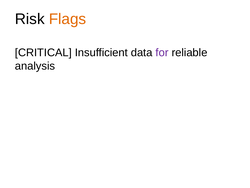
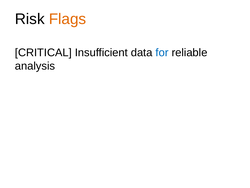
for colour: purple -> blue
